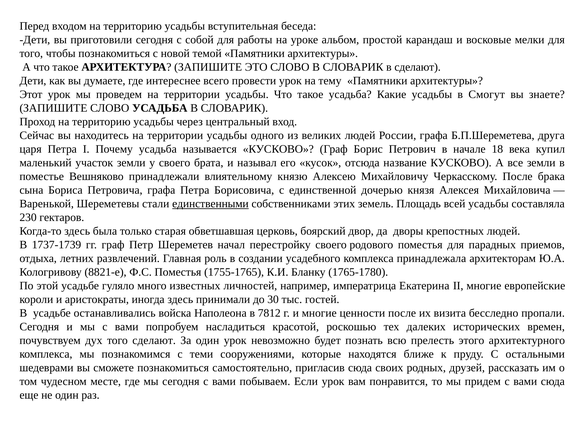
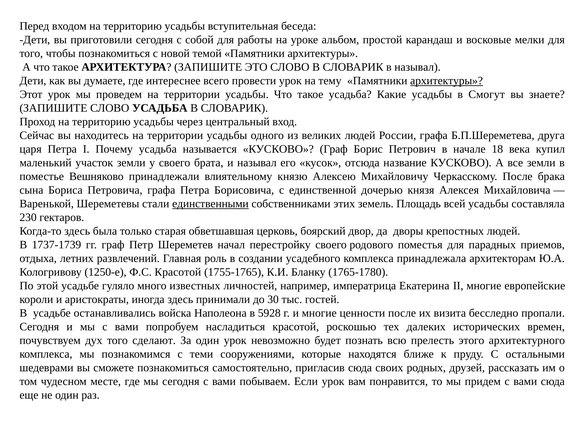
в сделают: сделают -> называл
архитектуры at (447, 81) underline: none -> present
8821-е: 8821-е -> 1250-е
Ф.С Поместья: Поместья -> Красотой
7812: 7812 -> 5928
